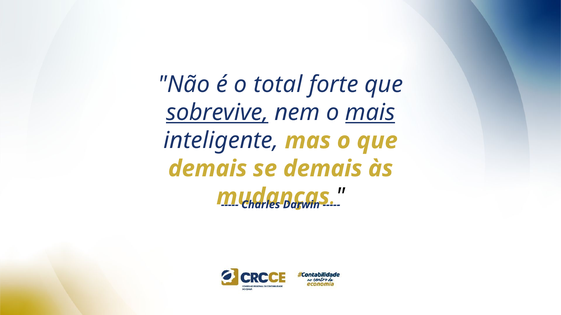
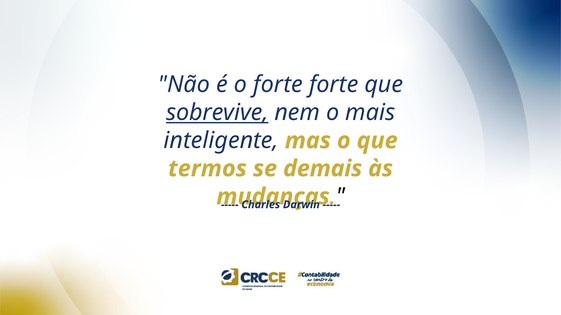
o total: total -> forte
mais underline: present -> none
demais at (208, 169): demais -> termos
